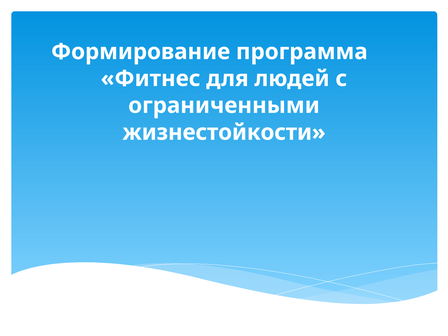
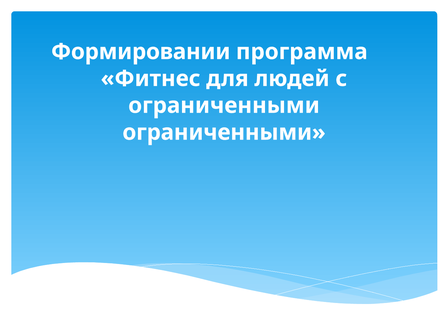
Формирование: Формирование -> Формировании
жизнестойкости at (224, 132): жизнестойкости -> ограниченными
